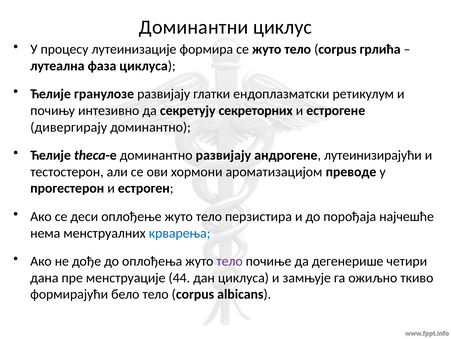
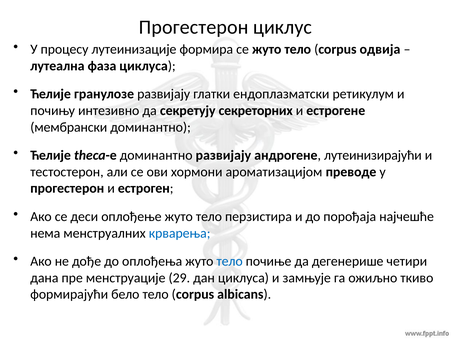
Доминантни at (194, 27): Доминантни -> Прогестерон
грлића: грлића -> одвија
дивергирају: дивергирају -> мембрански
тело at (230, 261) colour: purple -> blue
44: 44 -> 29
